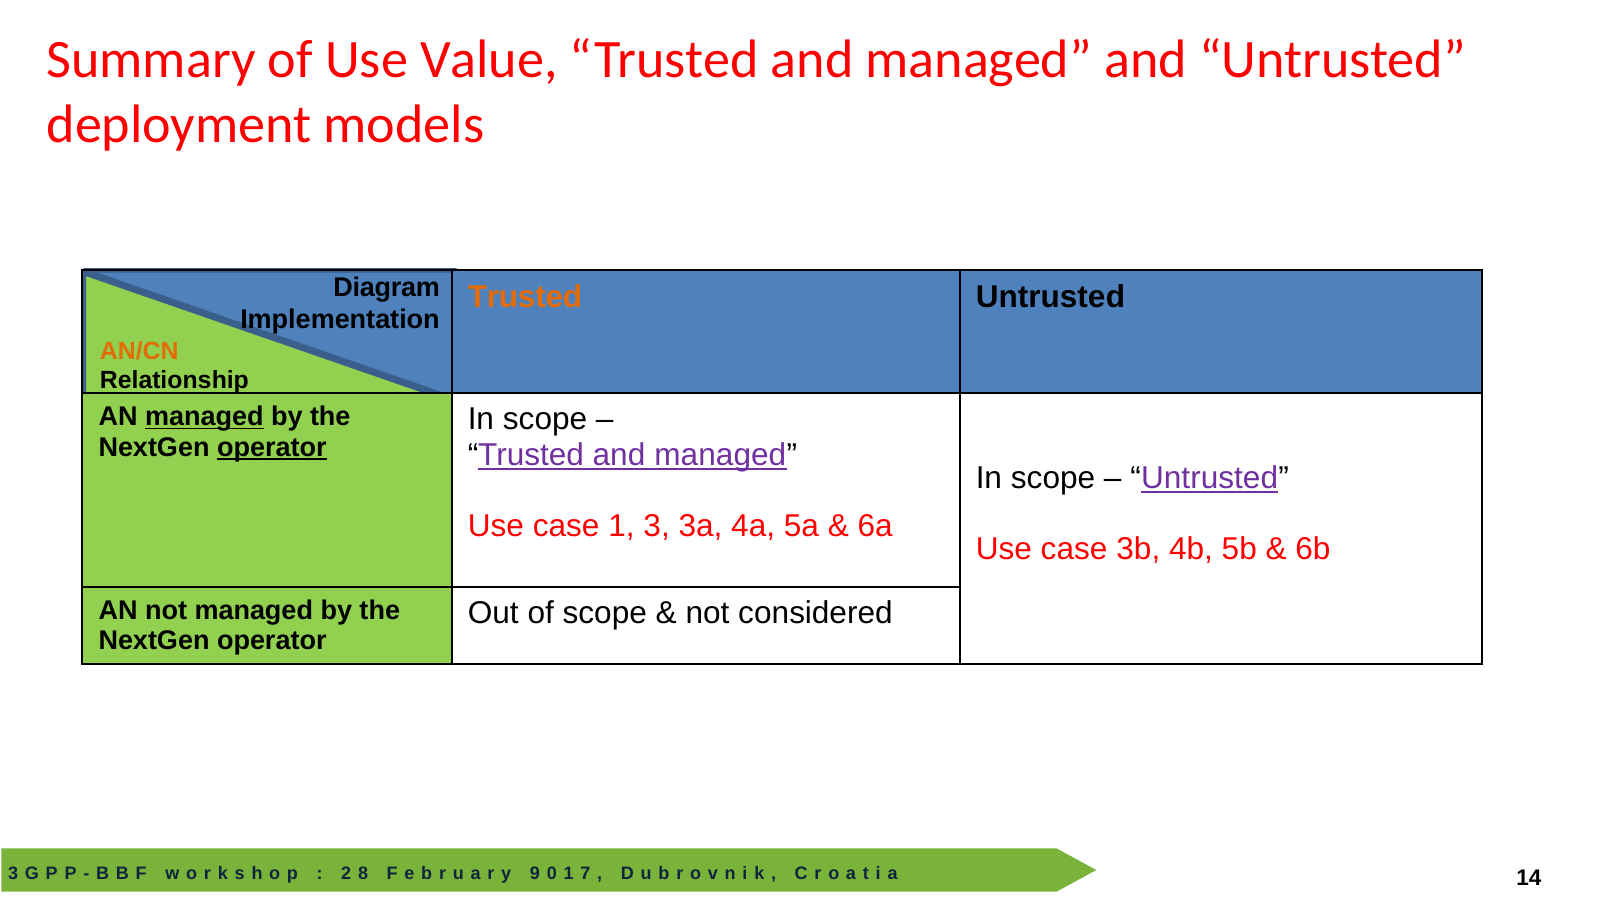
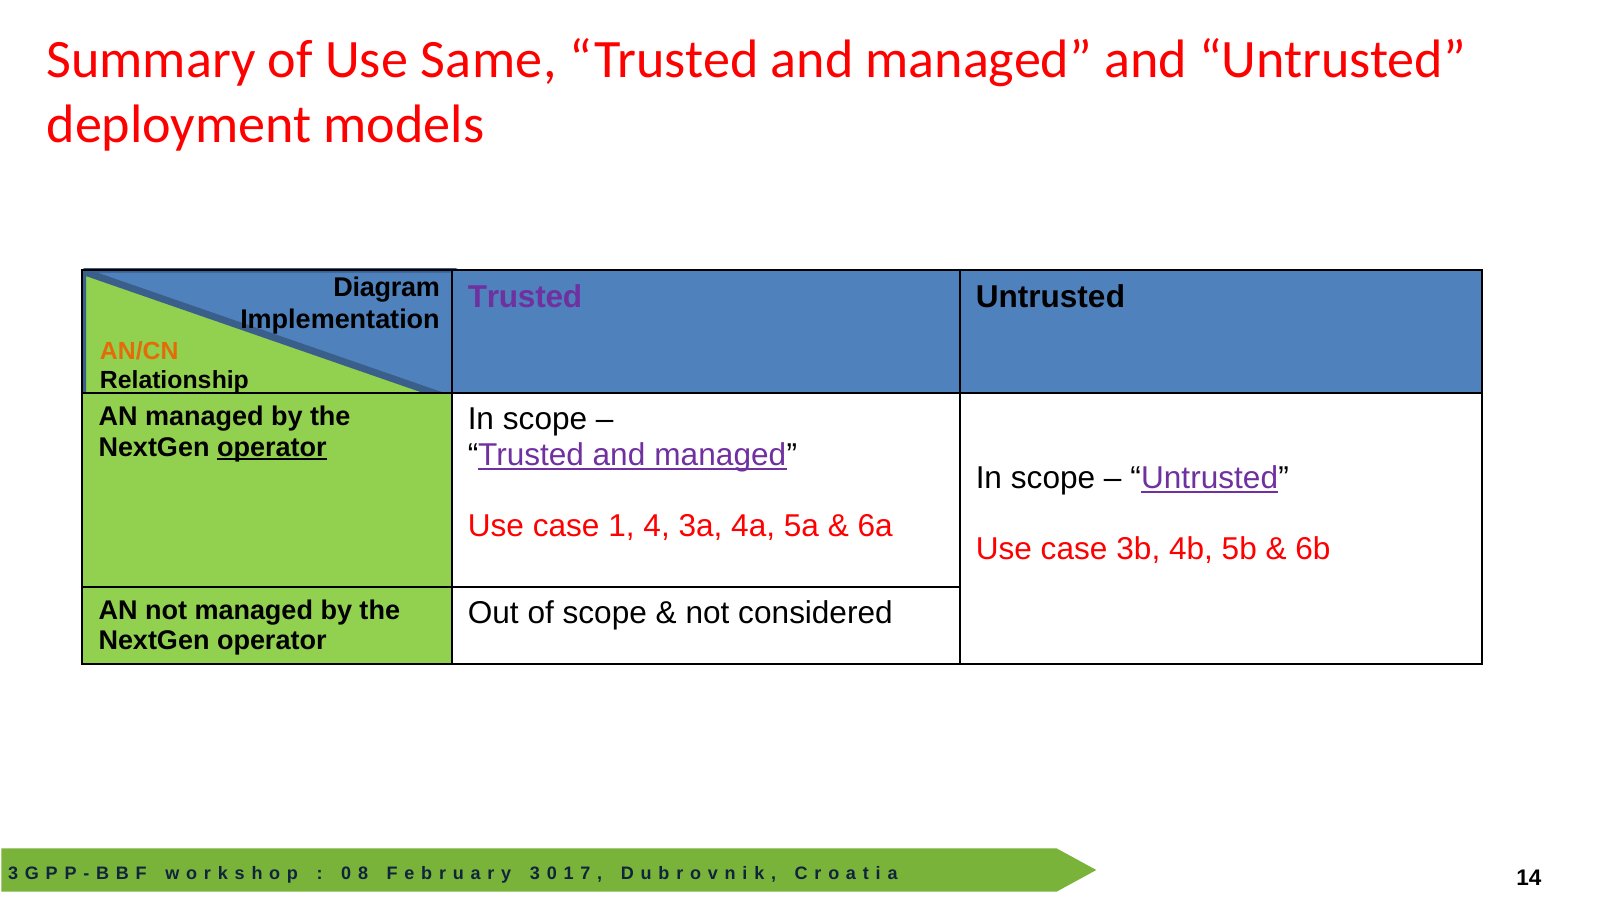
Value: Value -> Same
Trusted at (525, 297) colour: orange -> purple
managed at (204, 417) underline: present -> none
1 3: 3 -> 4
2 at (346, 873): 2 -> 0
9 at (535, 873): 9 -> 3
